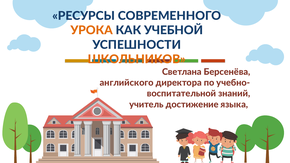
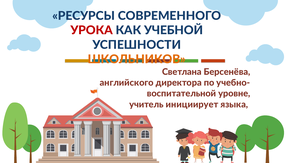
УРОКА colour: orange -> red
знаний: знаний -> уровне
достижение: достижение -> инициирует
